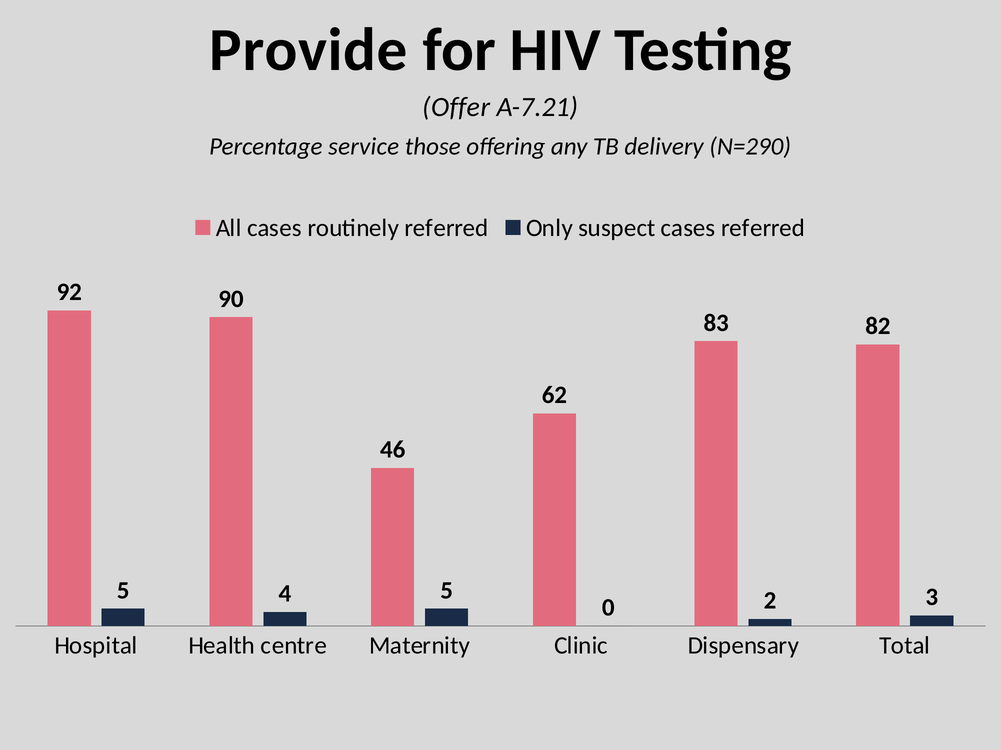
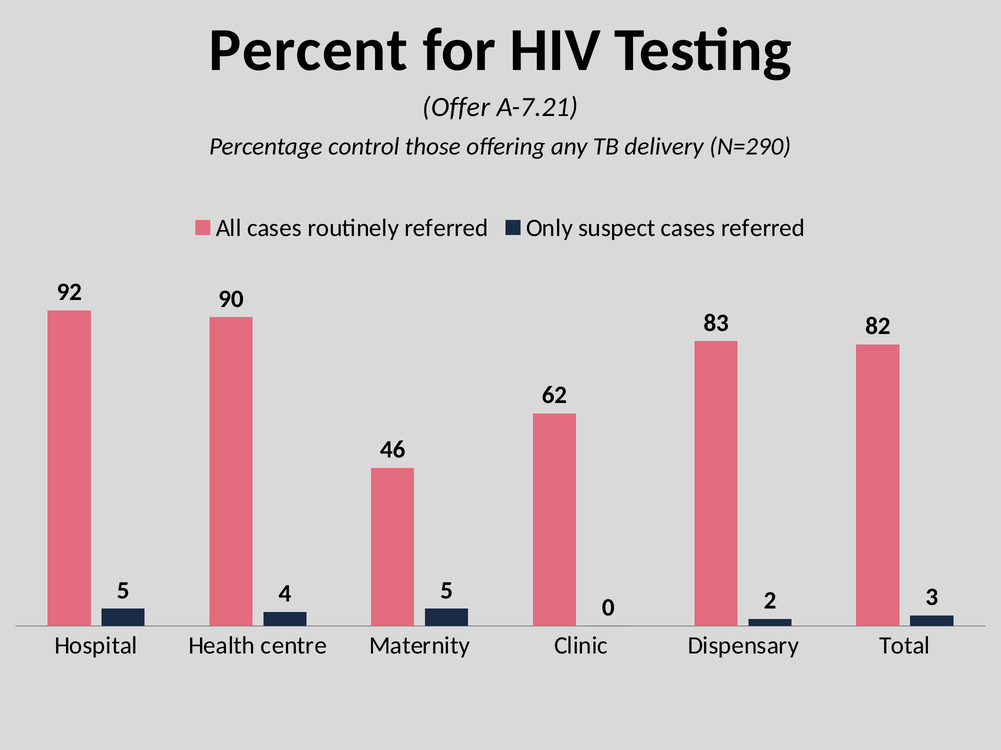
Provide: Provide -> Percent
service: service -> control
